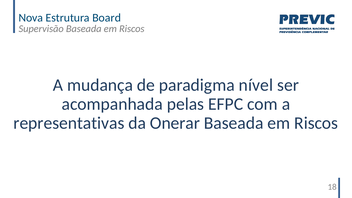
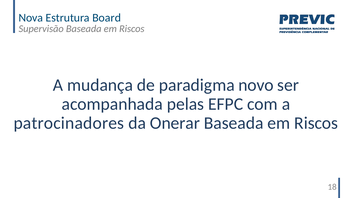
nível: nível -> novo
representativas: representativas -> patrocinadores
